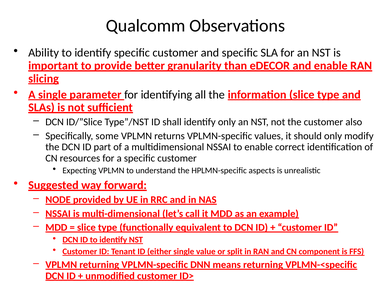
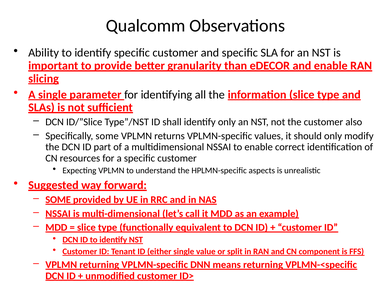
NODE at (58, 200): NODE -> SOME
